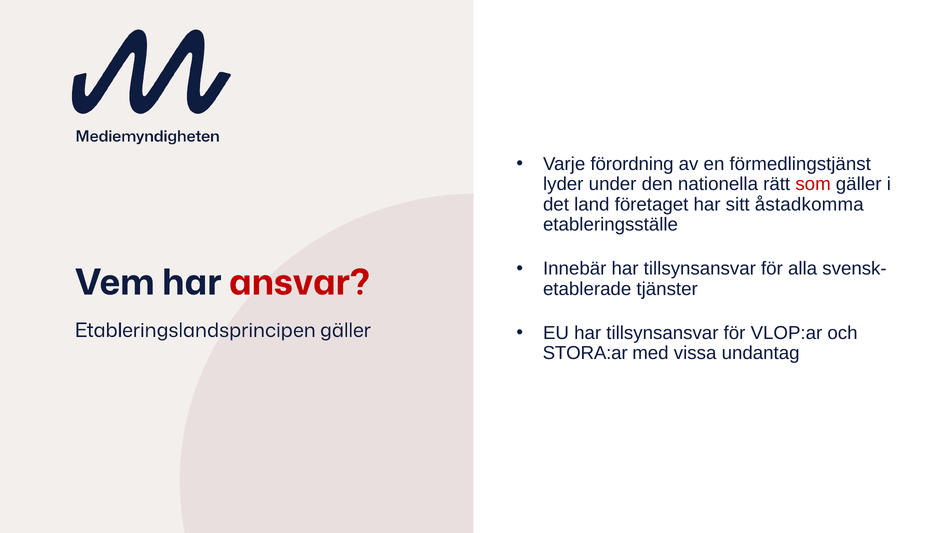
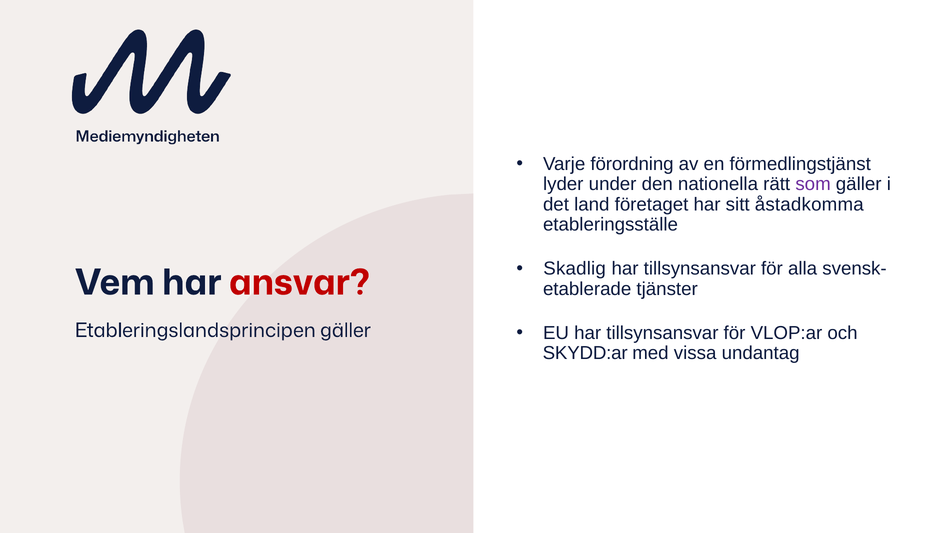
som colour: red -> purple
Innebär: Innebär -> Skadlig
STORA:ar: STORA:ar -> SKYDD:ar
